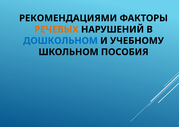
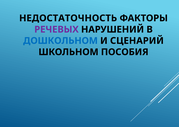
РЕКОМЕНДАЦИЯМИ: РЕКОМЕНДАЦИЯМИ -> НЕДОСТАТОЧНОСТЬ
РЕЧЕВЫХ colour: orange -> purple
УЧЕБНОМУ: УЧЕБНОМУ -> СЦЕНАРИЙ
